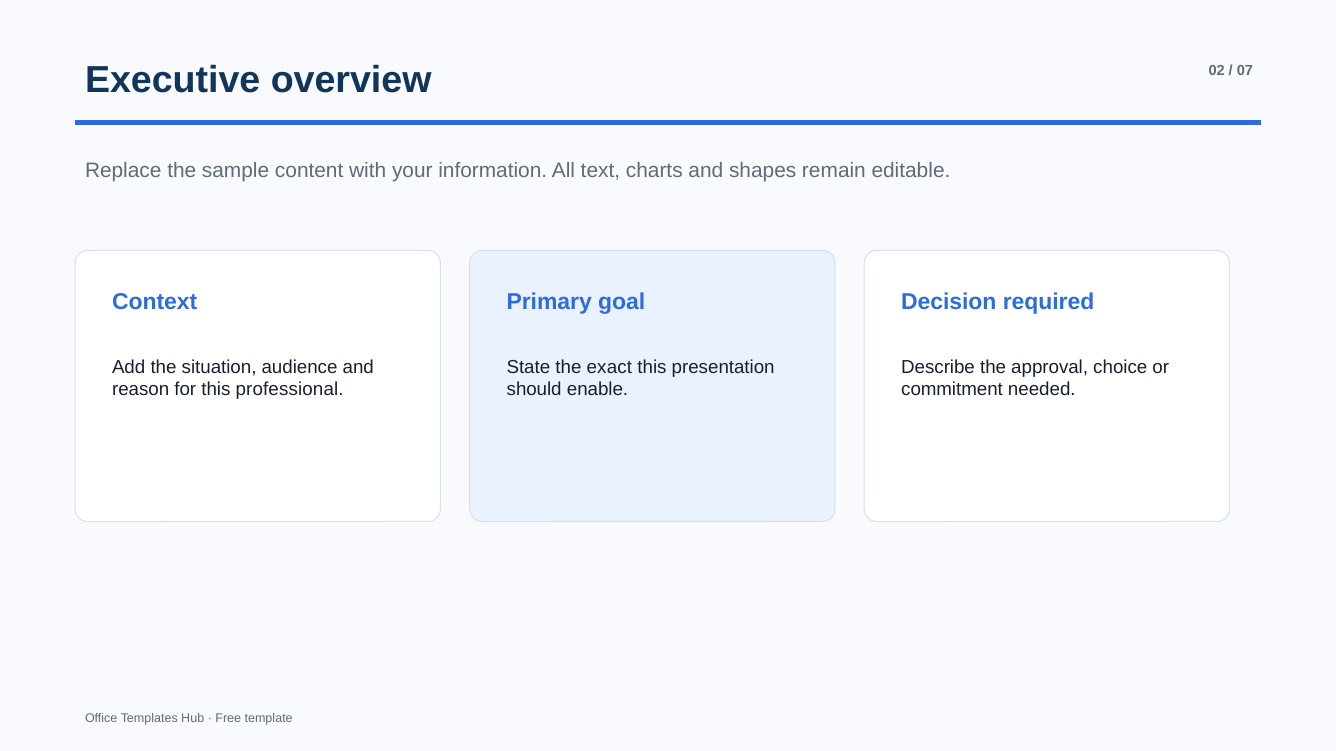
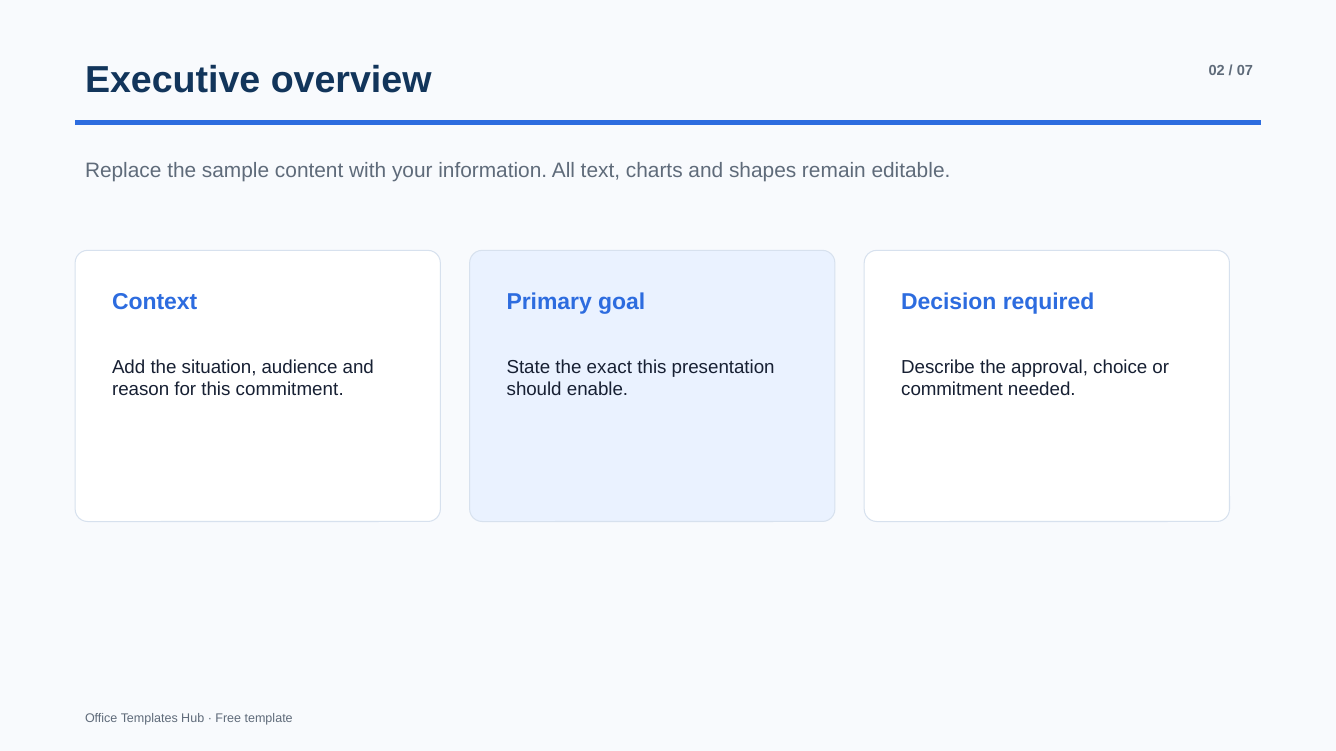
this professional: professional -> commitment
